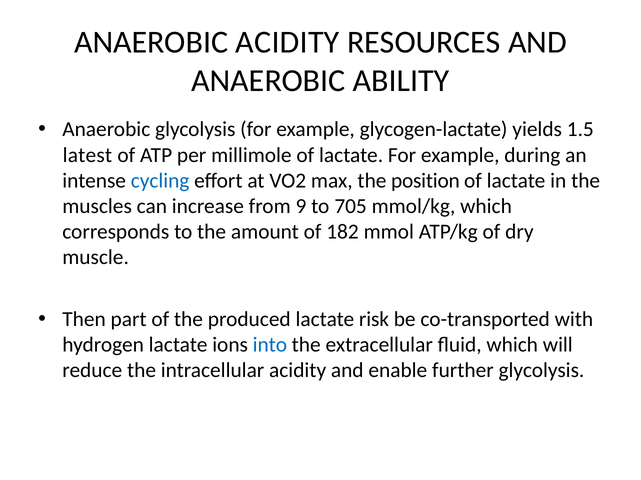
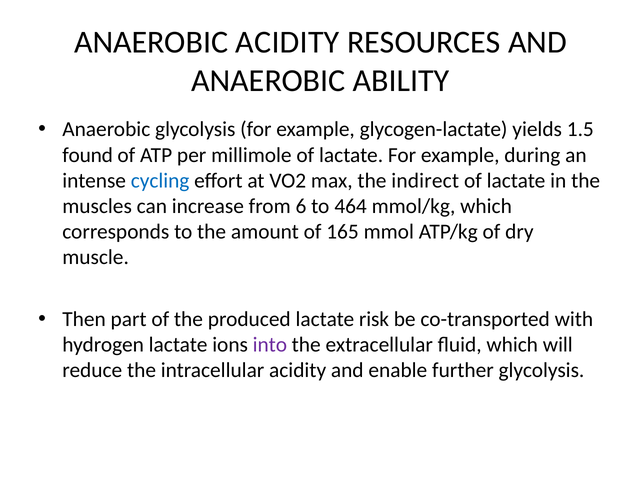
latest: latest -> found
position: position -> indirect
9: 9 -> 6
705: 705 -> 464
182: 182 -> 165
into colour: blue -> purple
